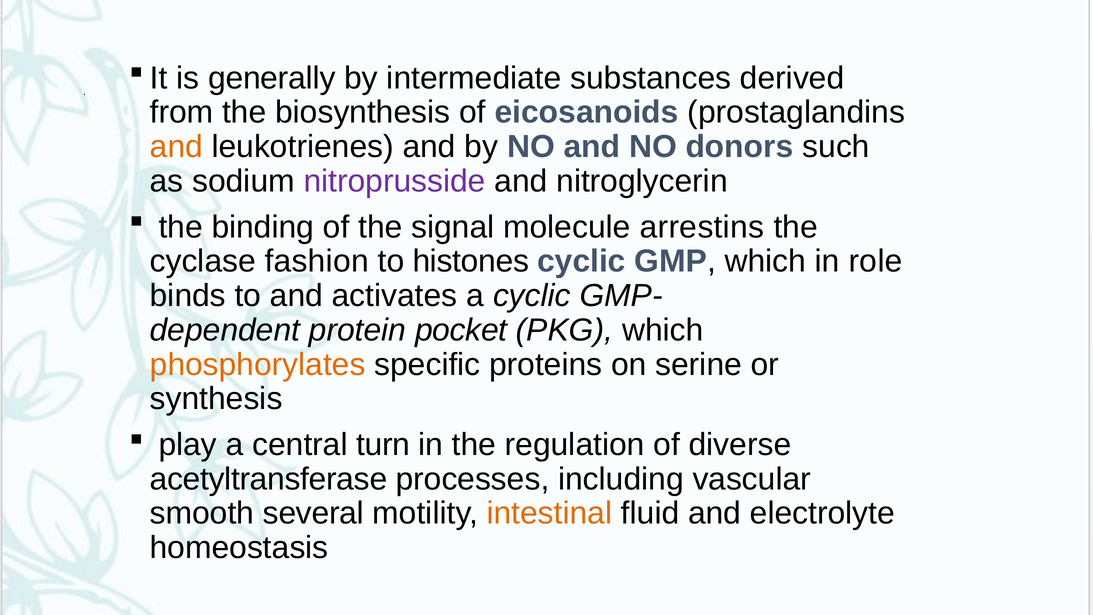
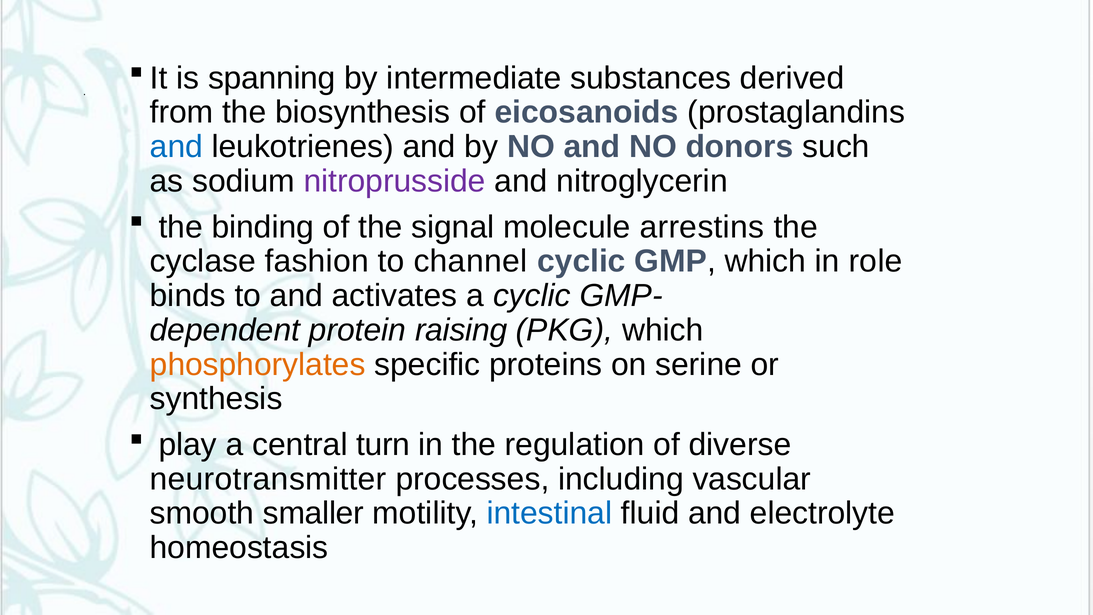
generally: generally -> spanning
and at (176, 147) colour: orange -> blue
histones: histones -> channel
pocket: pocket -> raising
acetyltransferase: acetyltransferase -> neurotransmitter
several: several -> smaller
intestinal colour: orange -> blue
